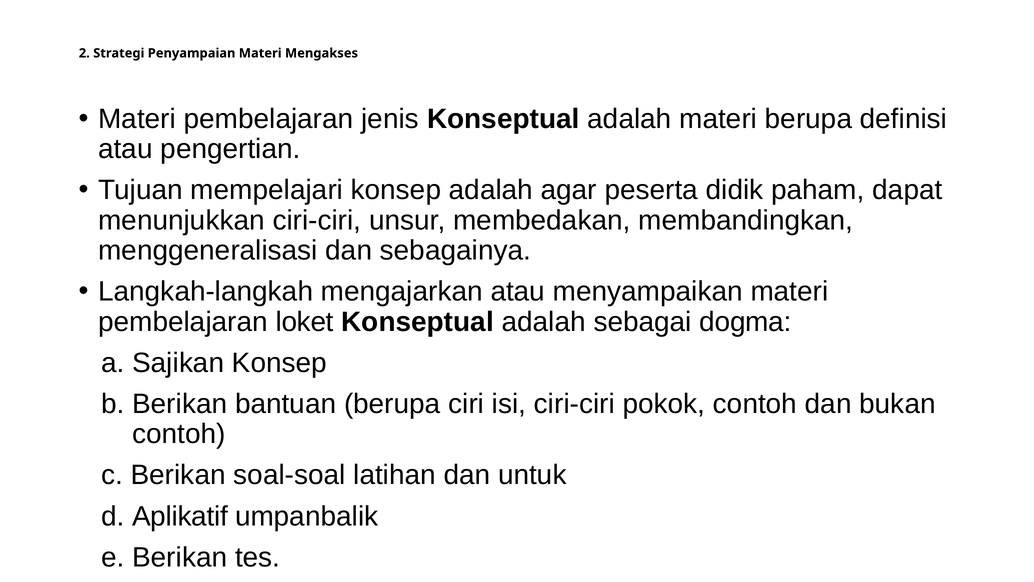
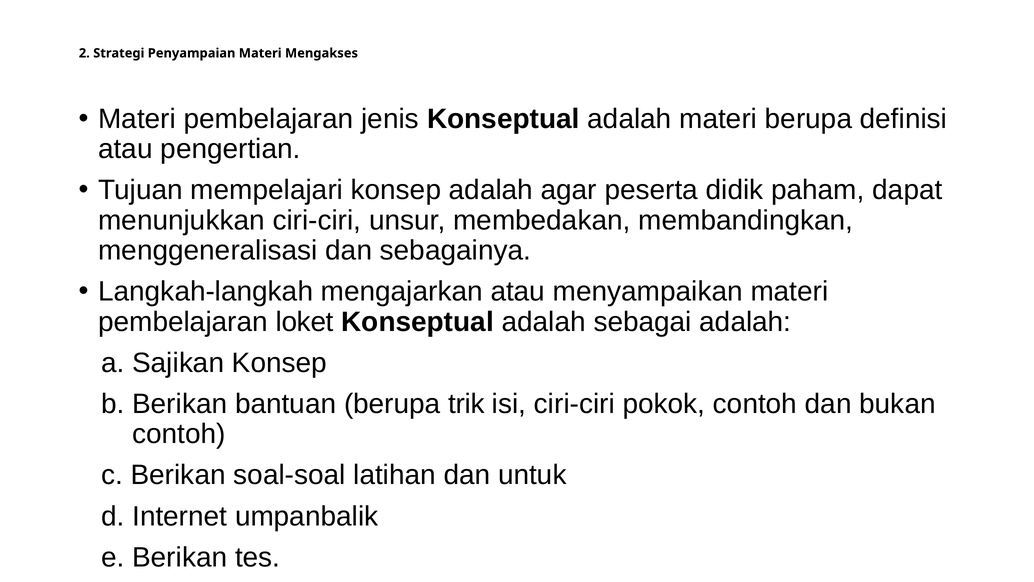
sebagai dogma: dogma -> adalah
ciri: ciri -> trik
Aplikatif: Aplikatif -> Internet
